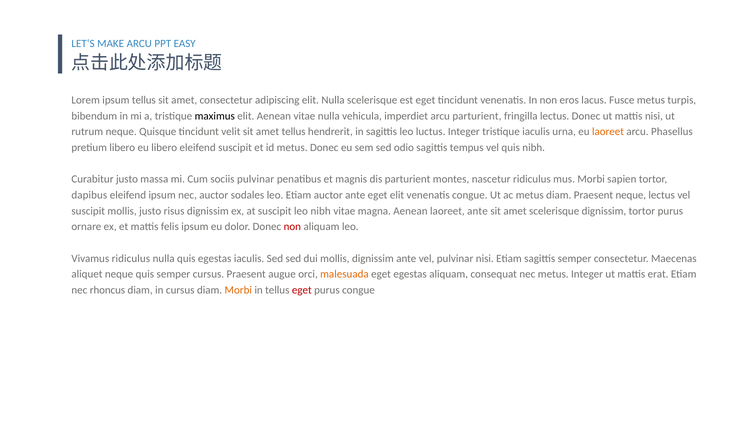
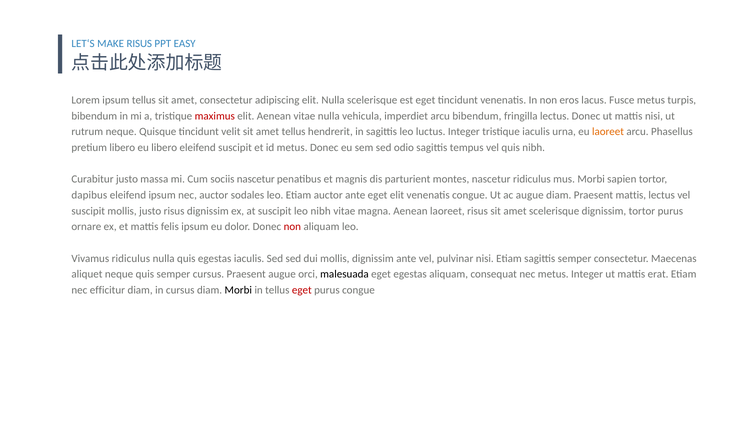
MAKE ARCU: ARCU -> RISUS
maximus colour: black -> red
arcu parturient: parturient -> bibendum
sociis pulvinar: pulvinar -> nascetur
ac metus: metus -> augue
Praesent neque: neque -> mattis
laoreet ante: ante -> risus
malesuada colour: orange -> black
rhoncus: rhoncus -> efficitur
Morbi at (238, 290) colour: orange -> black
